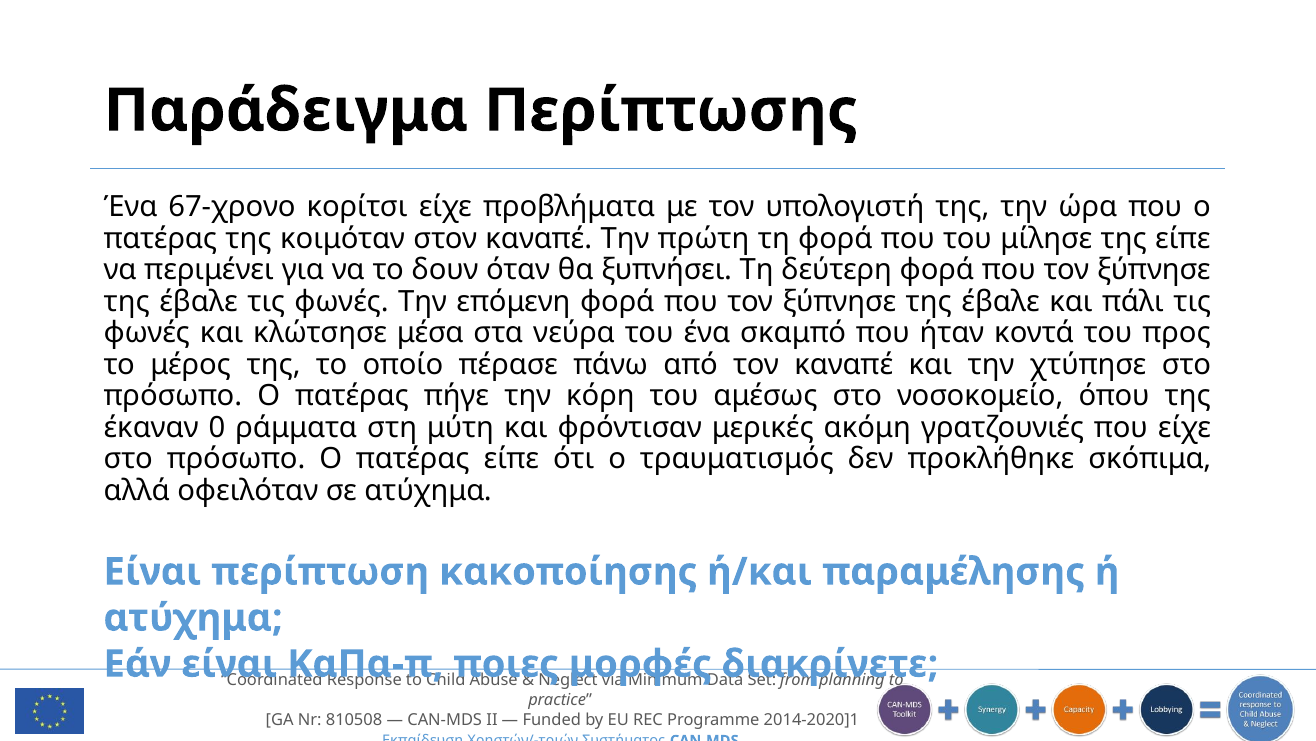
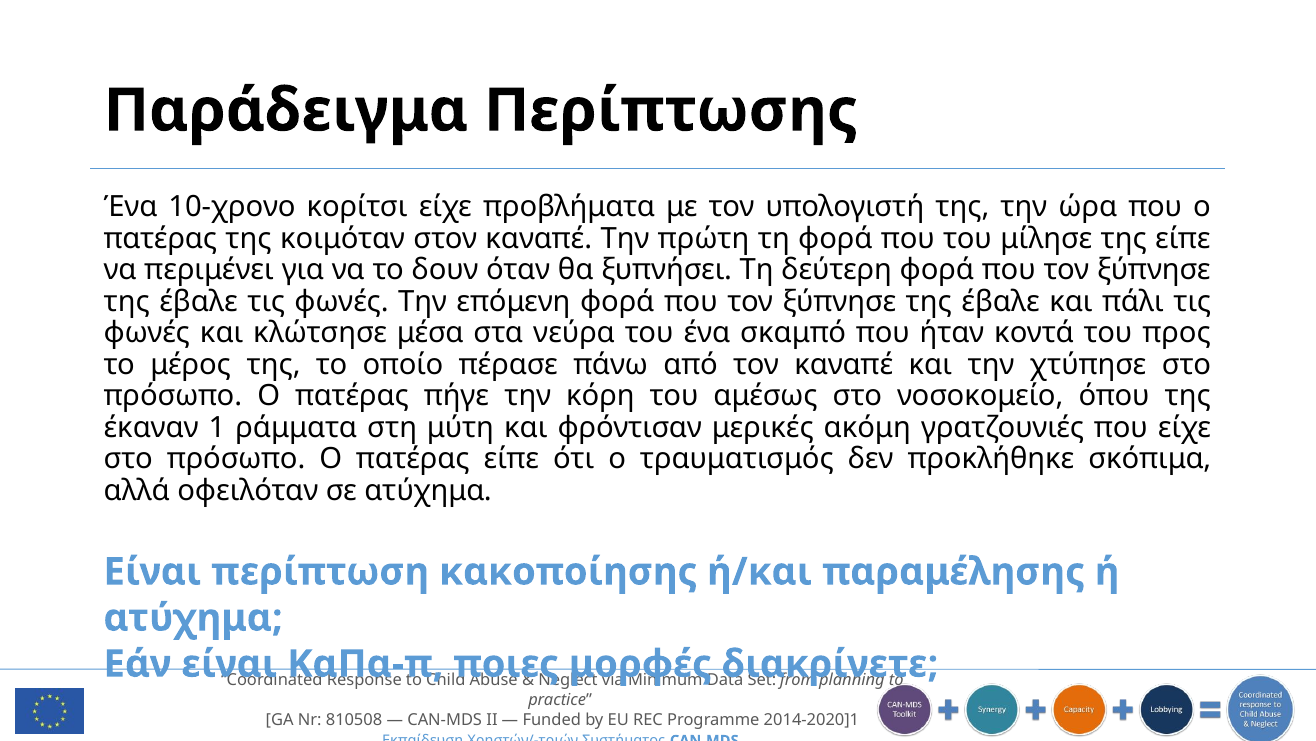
67-χρονο: 67-χρονο -> 10-χρονο
0: 0 -> 1
